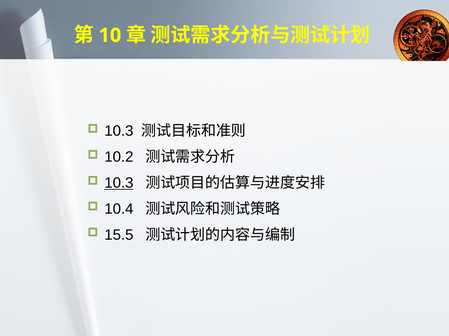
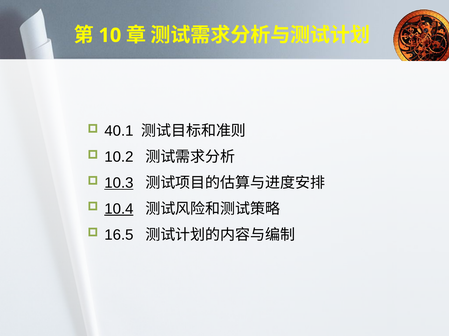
10.3 at (119, 131): 10.3 -> 40.1
10.4 underline: none -> present
15.5: 15.5 -> 16.5
